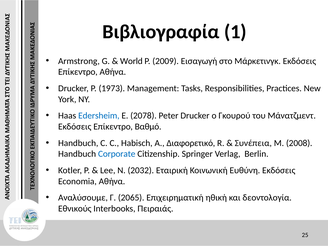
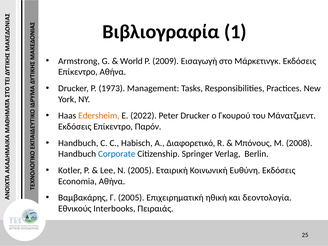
Edersheim colour: blue -> orange
2078: 2078 -> 2022
Βαθμό: Βαθμό -> Παρόν
Συνέπεια: Συνέπεια -> Μπόνους
N 2032: 2032 -> 2005
Αναλύσουμε: Αναλύσουμε -> Βαμβακάρης
Γ 2065: 2065 -> 2005
